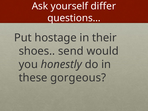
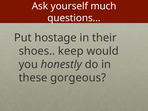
differ: differ -> much
send: send -> keep
